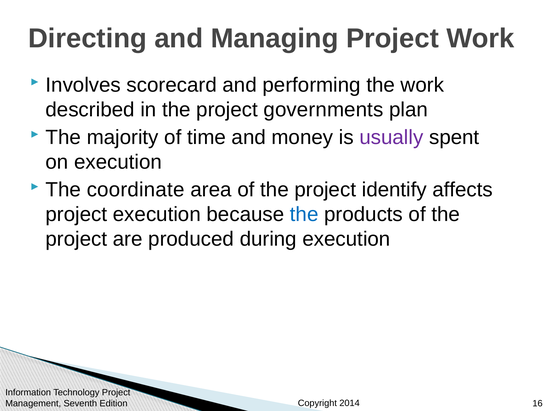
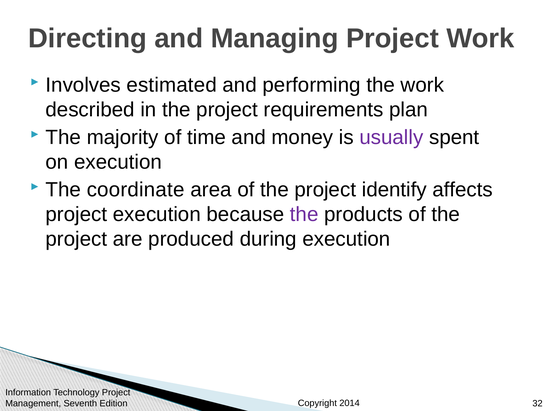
scorecard: scorecard -> estimated
governments: governments -> requirements
the at (304, 214) colour: blue -> purple
16: 16 -> 32
